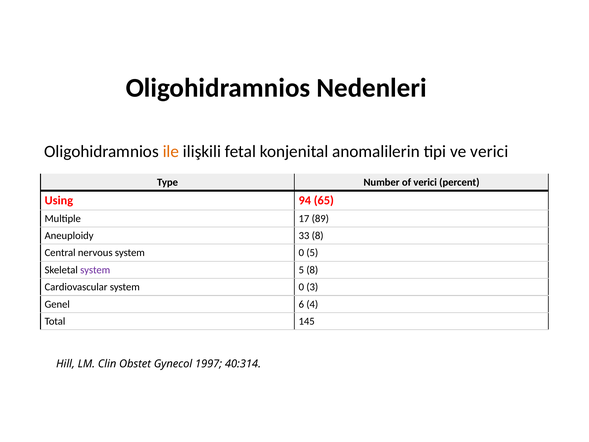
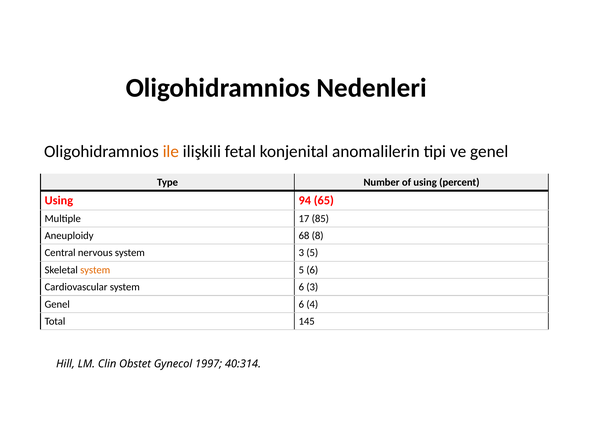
ve verici: verici -> genel
of verici: verici -> using
89: 89 -> 85
33: 33 -> 68
nervous system 0: 0 -> 3
system at (95, 270) colour: purple -> orange
5 8: 8 -> 6
Cardiovascular system 0: 0 -> 6
